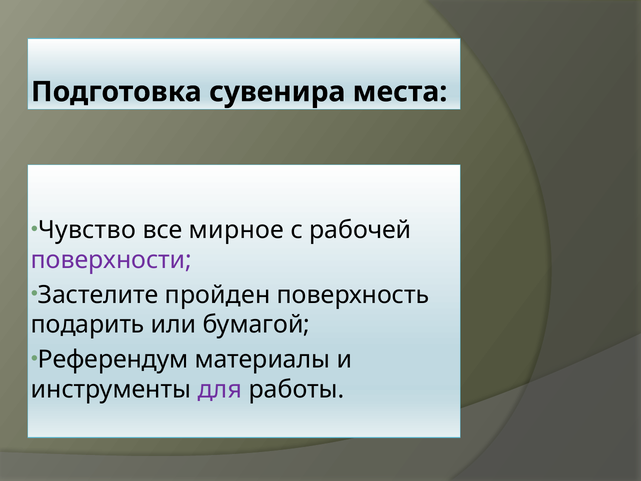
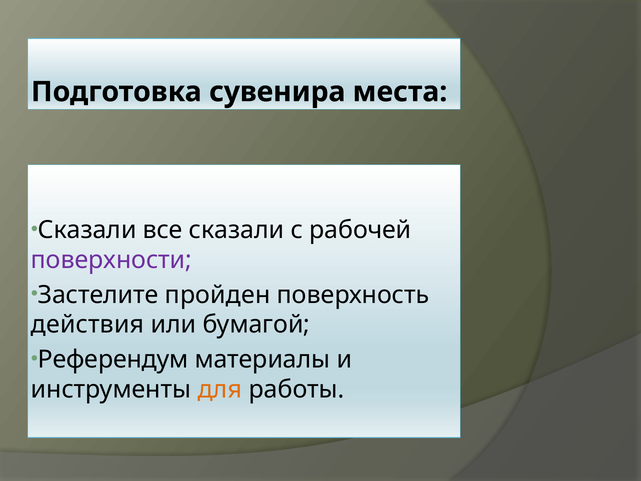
Чувство at (87, 230): Чувство -> Сказали
все мирное: мирное -> сказали
подарить: подарить -> действия
для colour: purple -> orange
